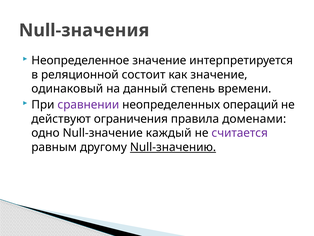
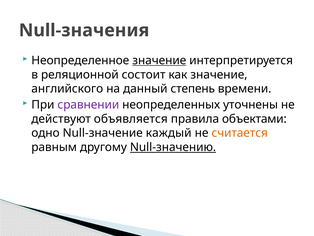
значение at (159, 60) underline: none -> present
одинаковый: одинаковый -> английского
операций: операций -> уточнены
ограничения: ограничения -> объявляется
доменами: доменами -> объектами
считается colour: purple -> orange
